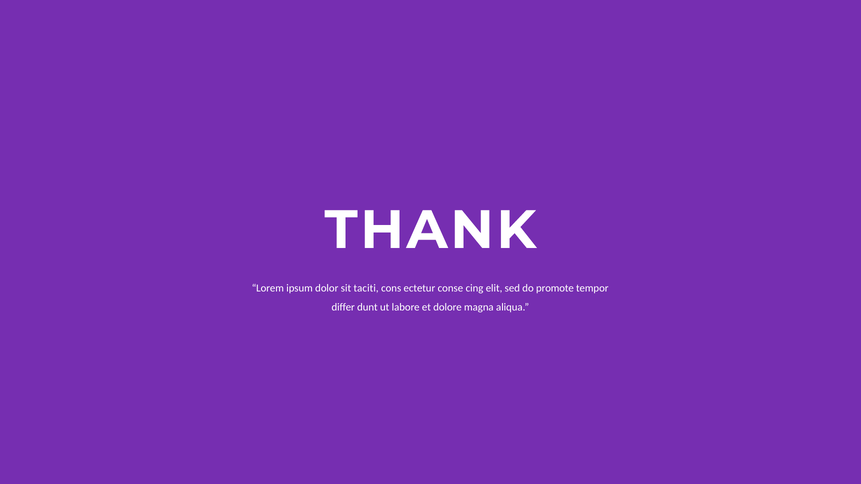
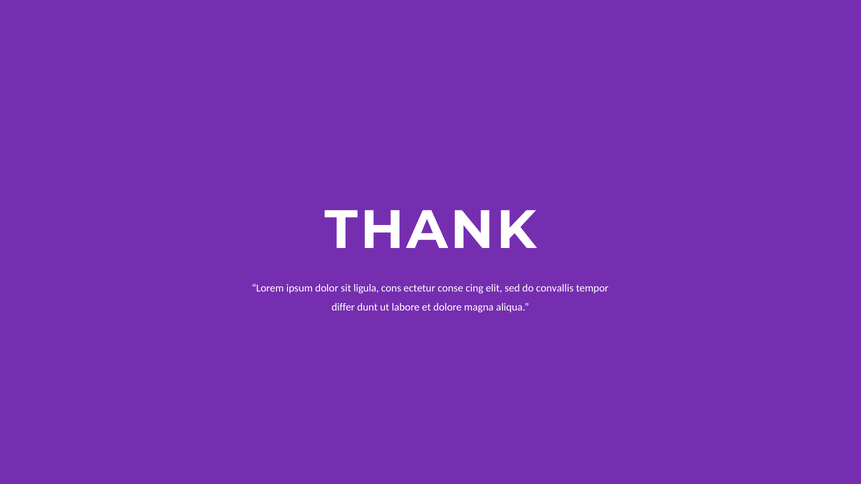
taciti: taciti -> ligula
promote: promote -> convallis
